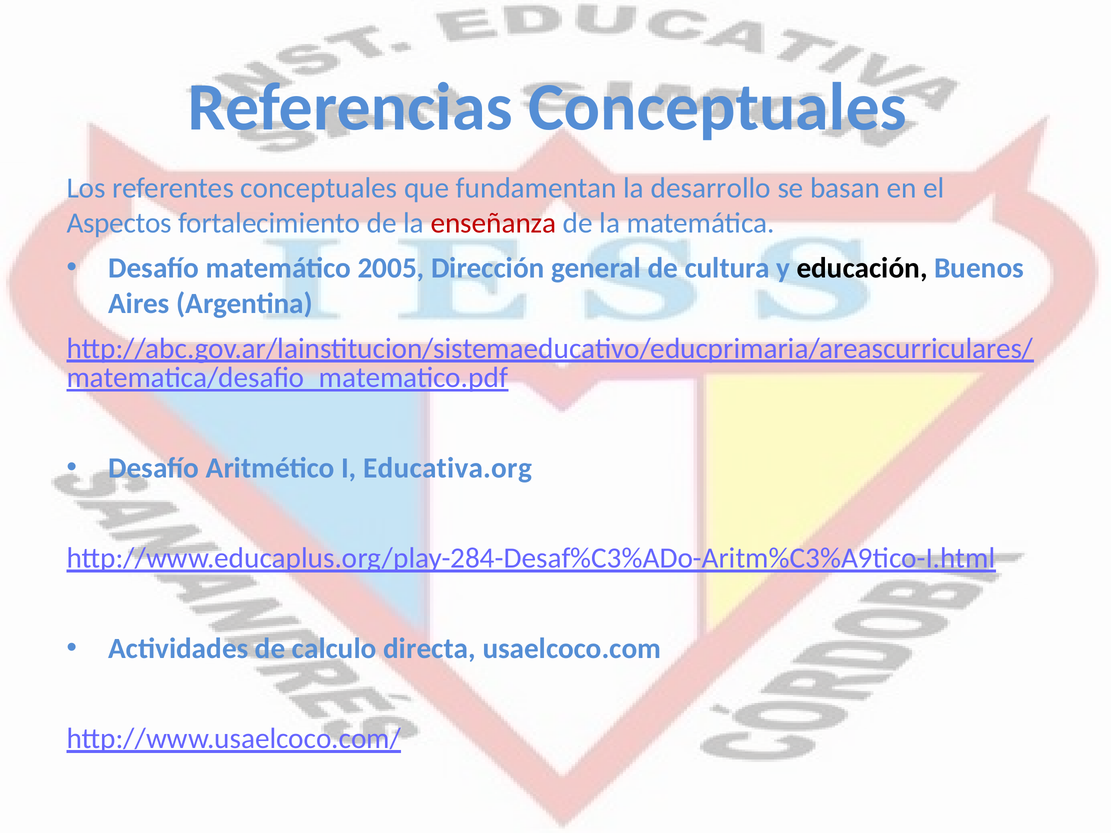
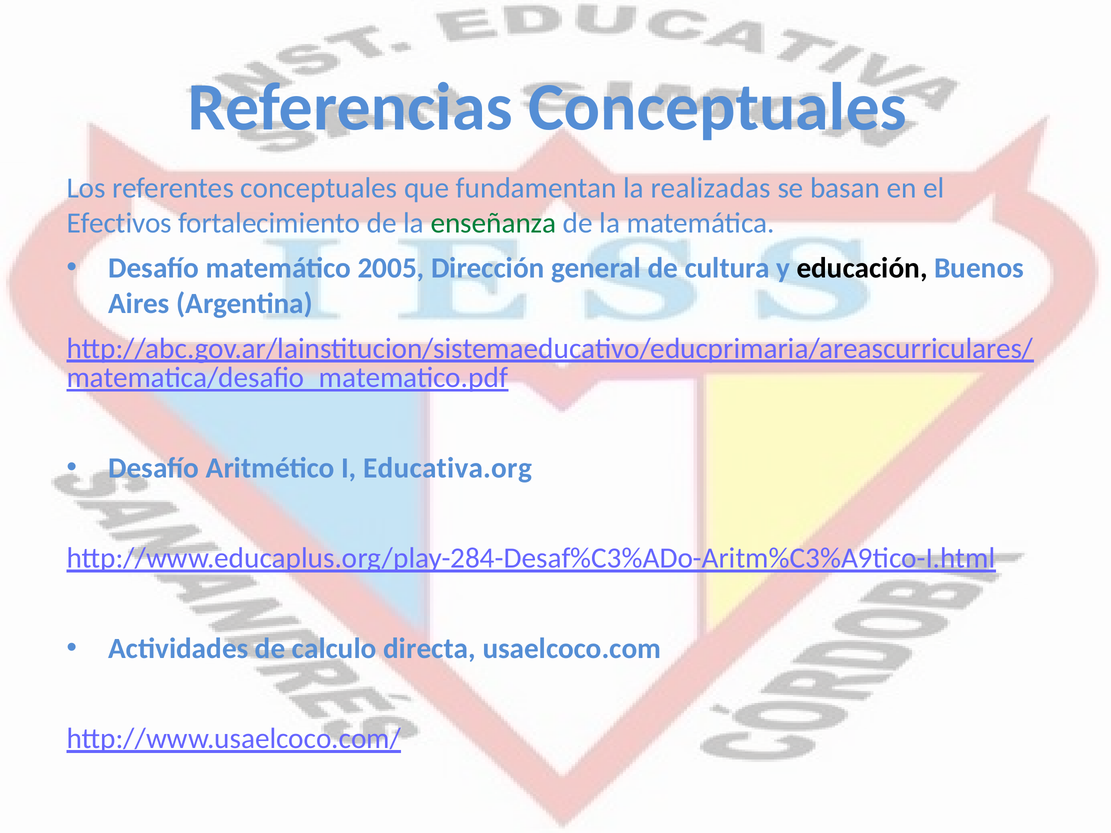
desarrollo: desarrollo -> realizadas
Aspectos: Aspectos -> Efectivos
enseñanza colour: red -> green
